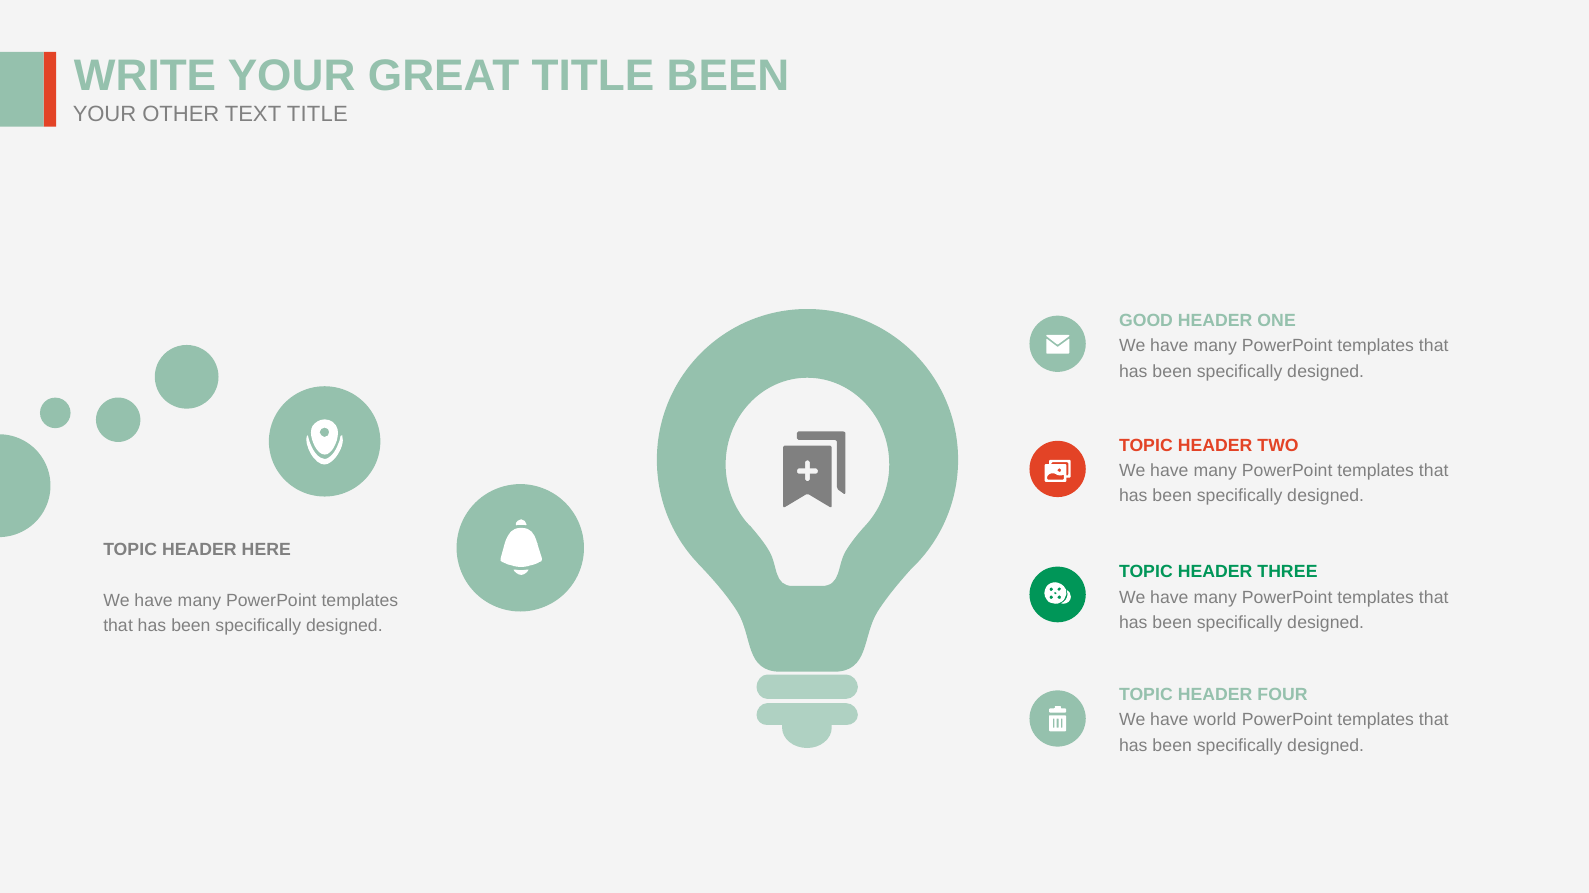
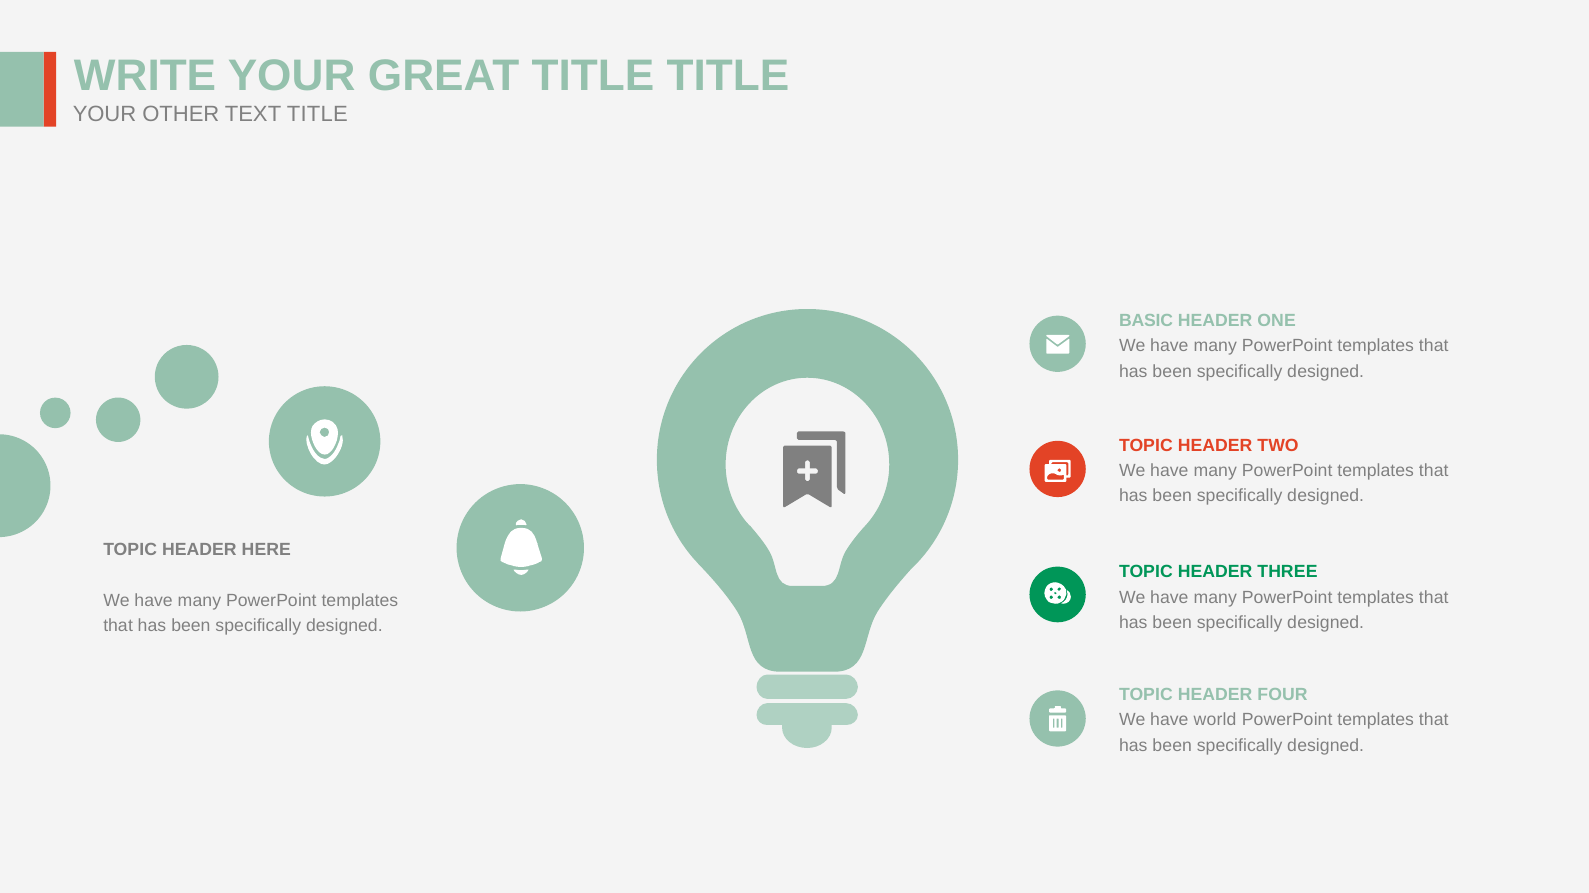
TITLE BEEN: BEEN -> TITLE
GOOD: GOOD -> BASIC
